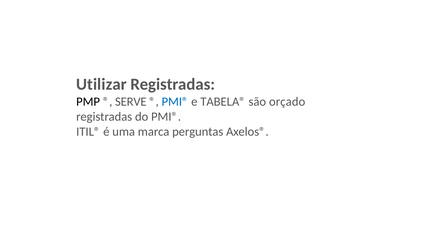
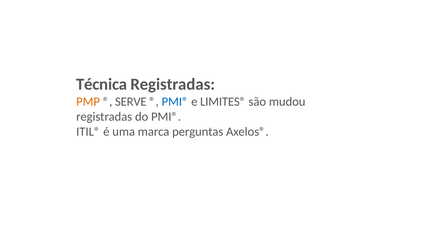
Utilizar: Utilizar -> Técnica
PMP colour: black -> orange
TABELA®: TABELA® -> LIMITES®
orçado: orçado -> mudou
